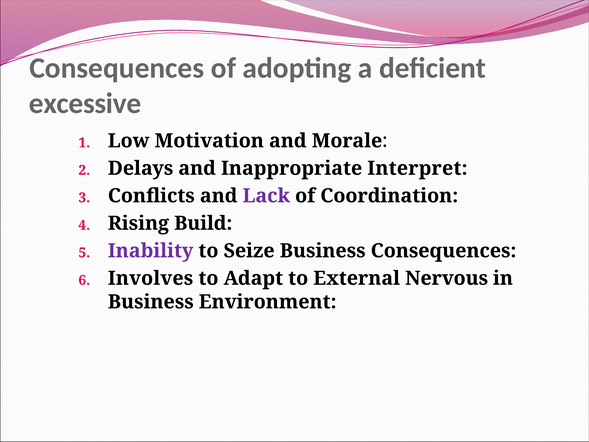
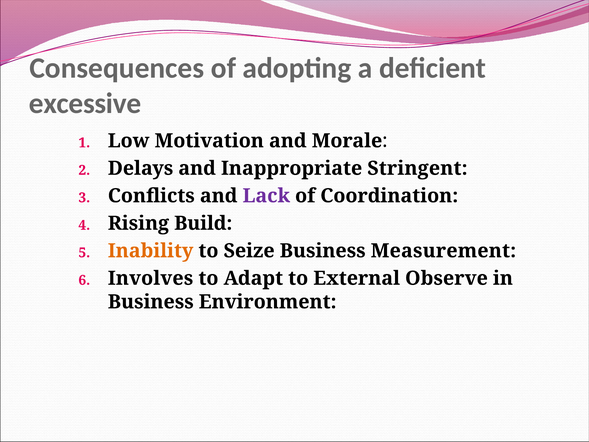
Interpret: Interpret -> Stringent
Inability colour: purple -> orange
Business Consequences: Consequences -> Measurement
Nervous: Nervous -> Observe
